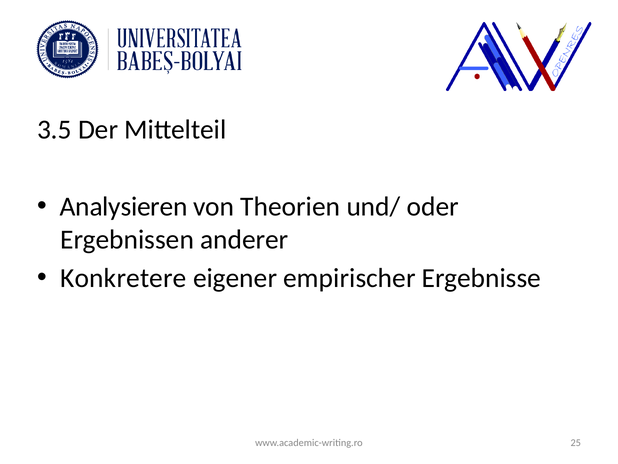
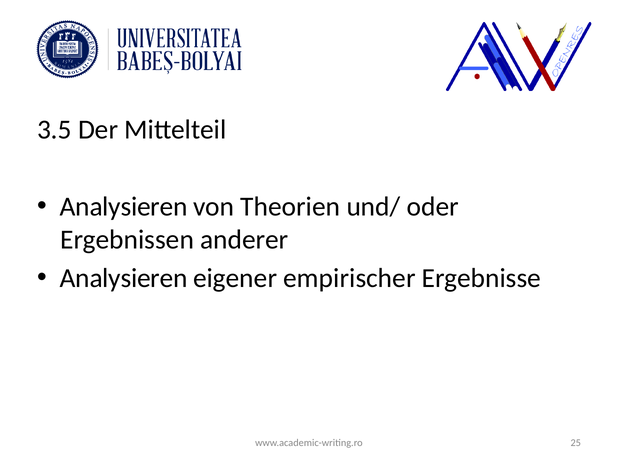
Konkretere at (123, 278): Konkretere -> Analysieren
